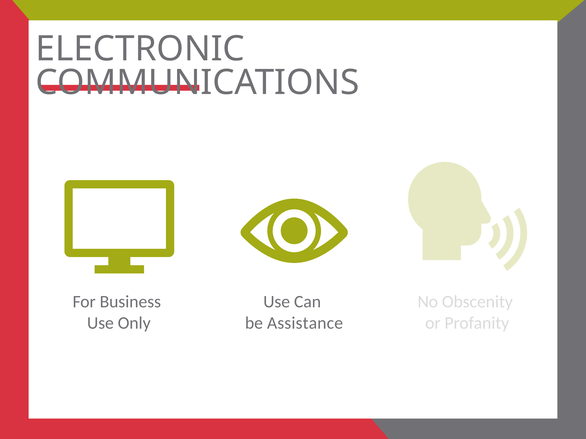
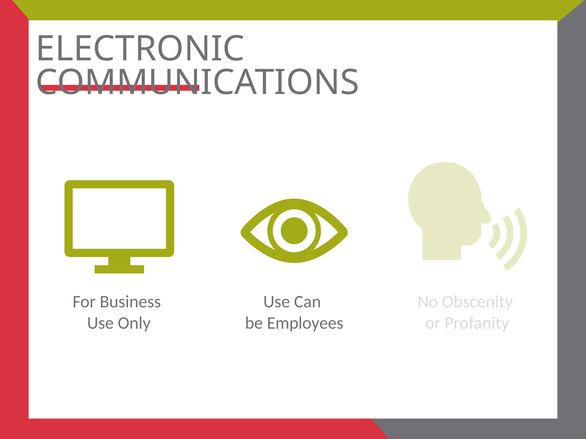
Assistance: Assistance -> Employees
